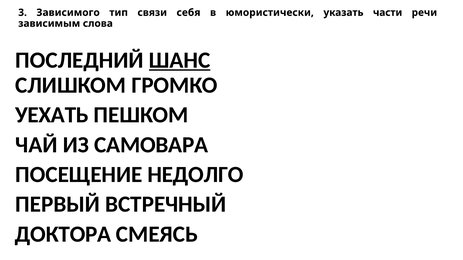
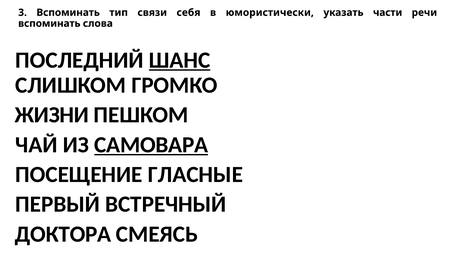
3 Зависимого: Зависимого -> Вспоминать
зависимым at (49, 24): зависимым -> вспоминать
УЕХАТЬ: УЕХАТЬ -> ЖИЗНИ
САМОВАРА underline: none -> present
НЕДОЛГО: НЕДОЛГО -> ГЛАСНЫЕ
